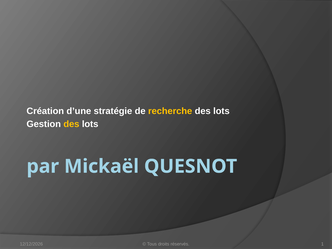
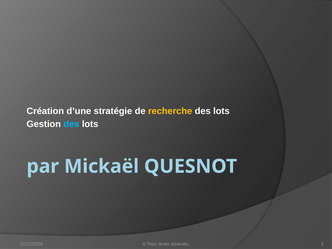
des at (71, 124) colour: yellow -> light blue
